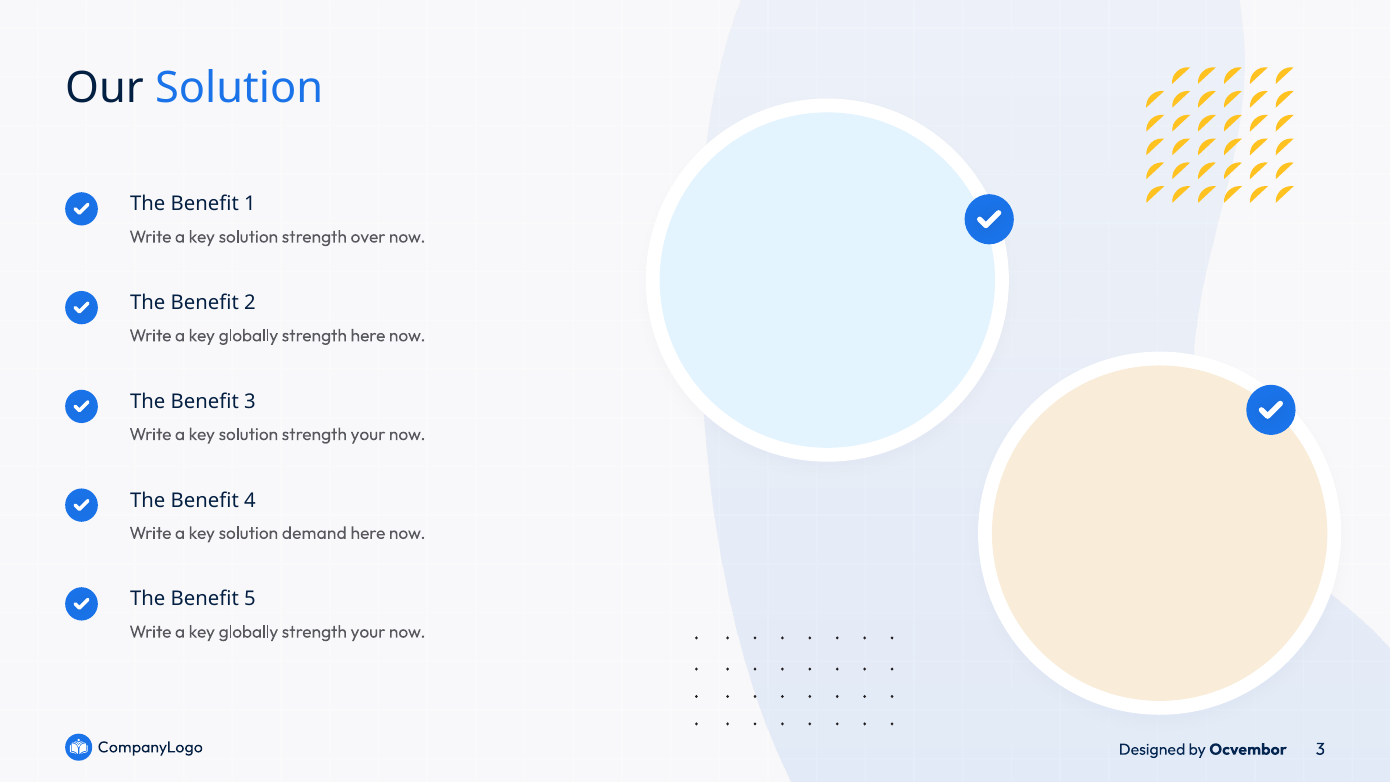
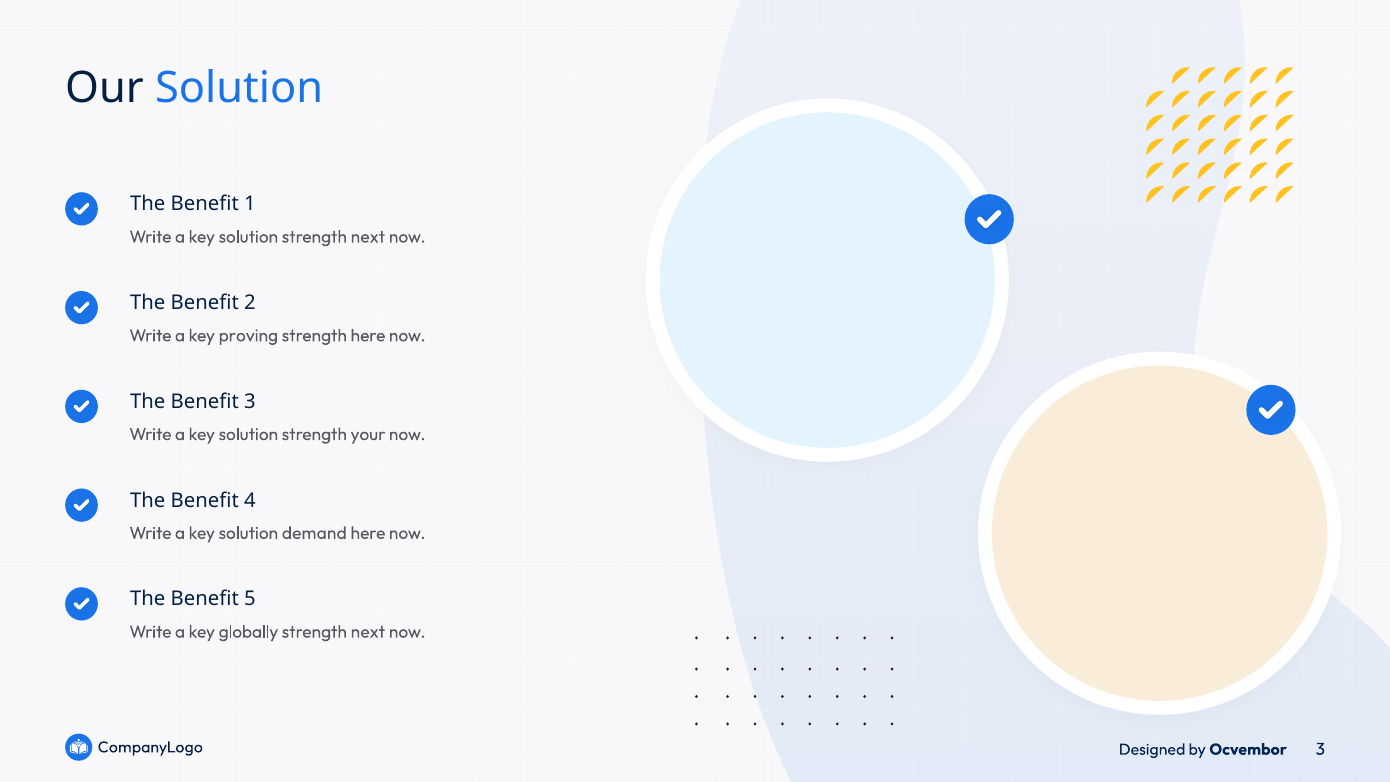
solution strength over: over -> next
globally at (248, 336): globally -> proving
your at (368, 632): your -> next
